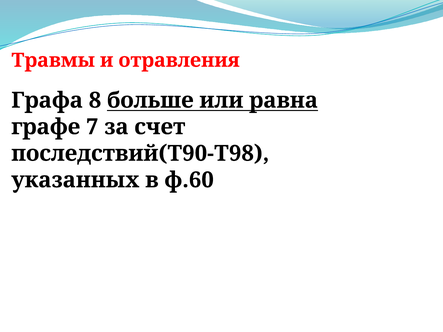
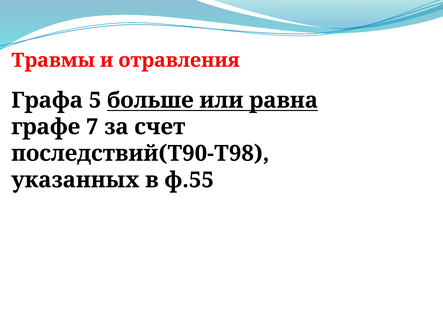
8: 8 -> 5
ф.60: ф.60 -> ф.55
